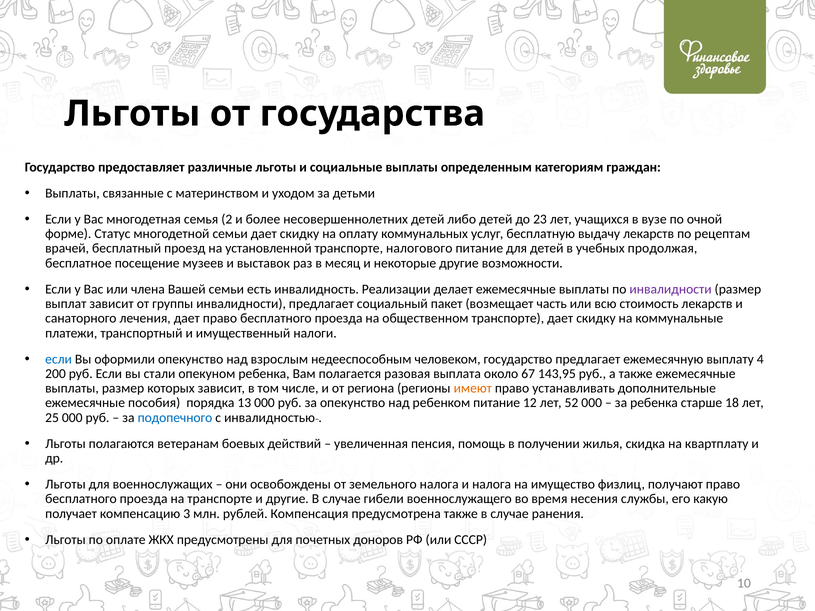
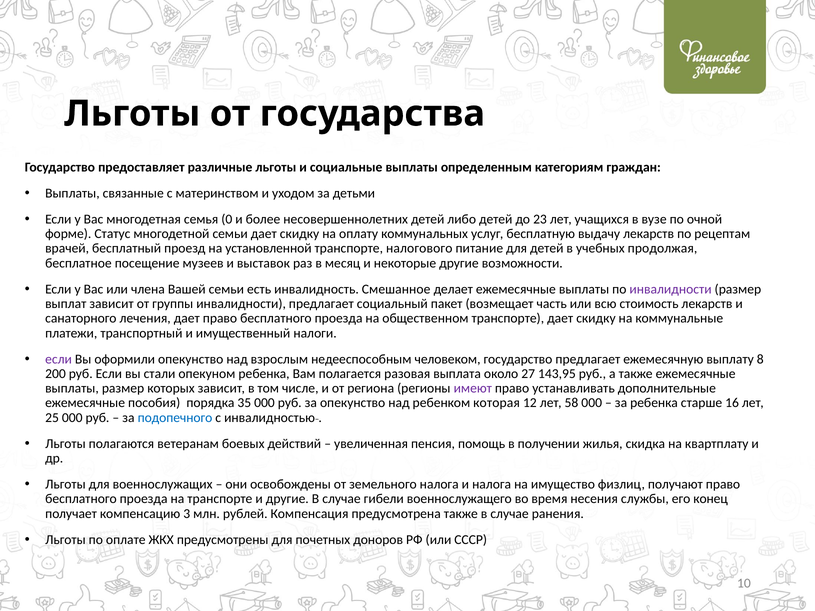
2: 2 -> 0
Реализации: Реализации -> Смешанное
если at (59, 359) colour: blue -> purple
4: 4 -> 8
67: 67 -> 27
имеют colour: orange -> purple
13: 13 -> 35
ребенком питание: питание -> которая
52: 52 -> 58
18: 18 -> 16
какую: какую -> конец
